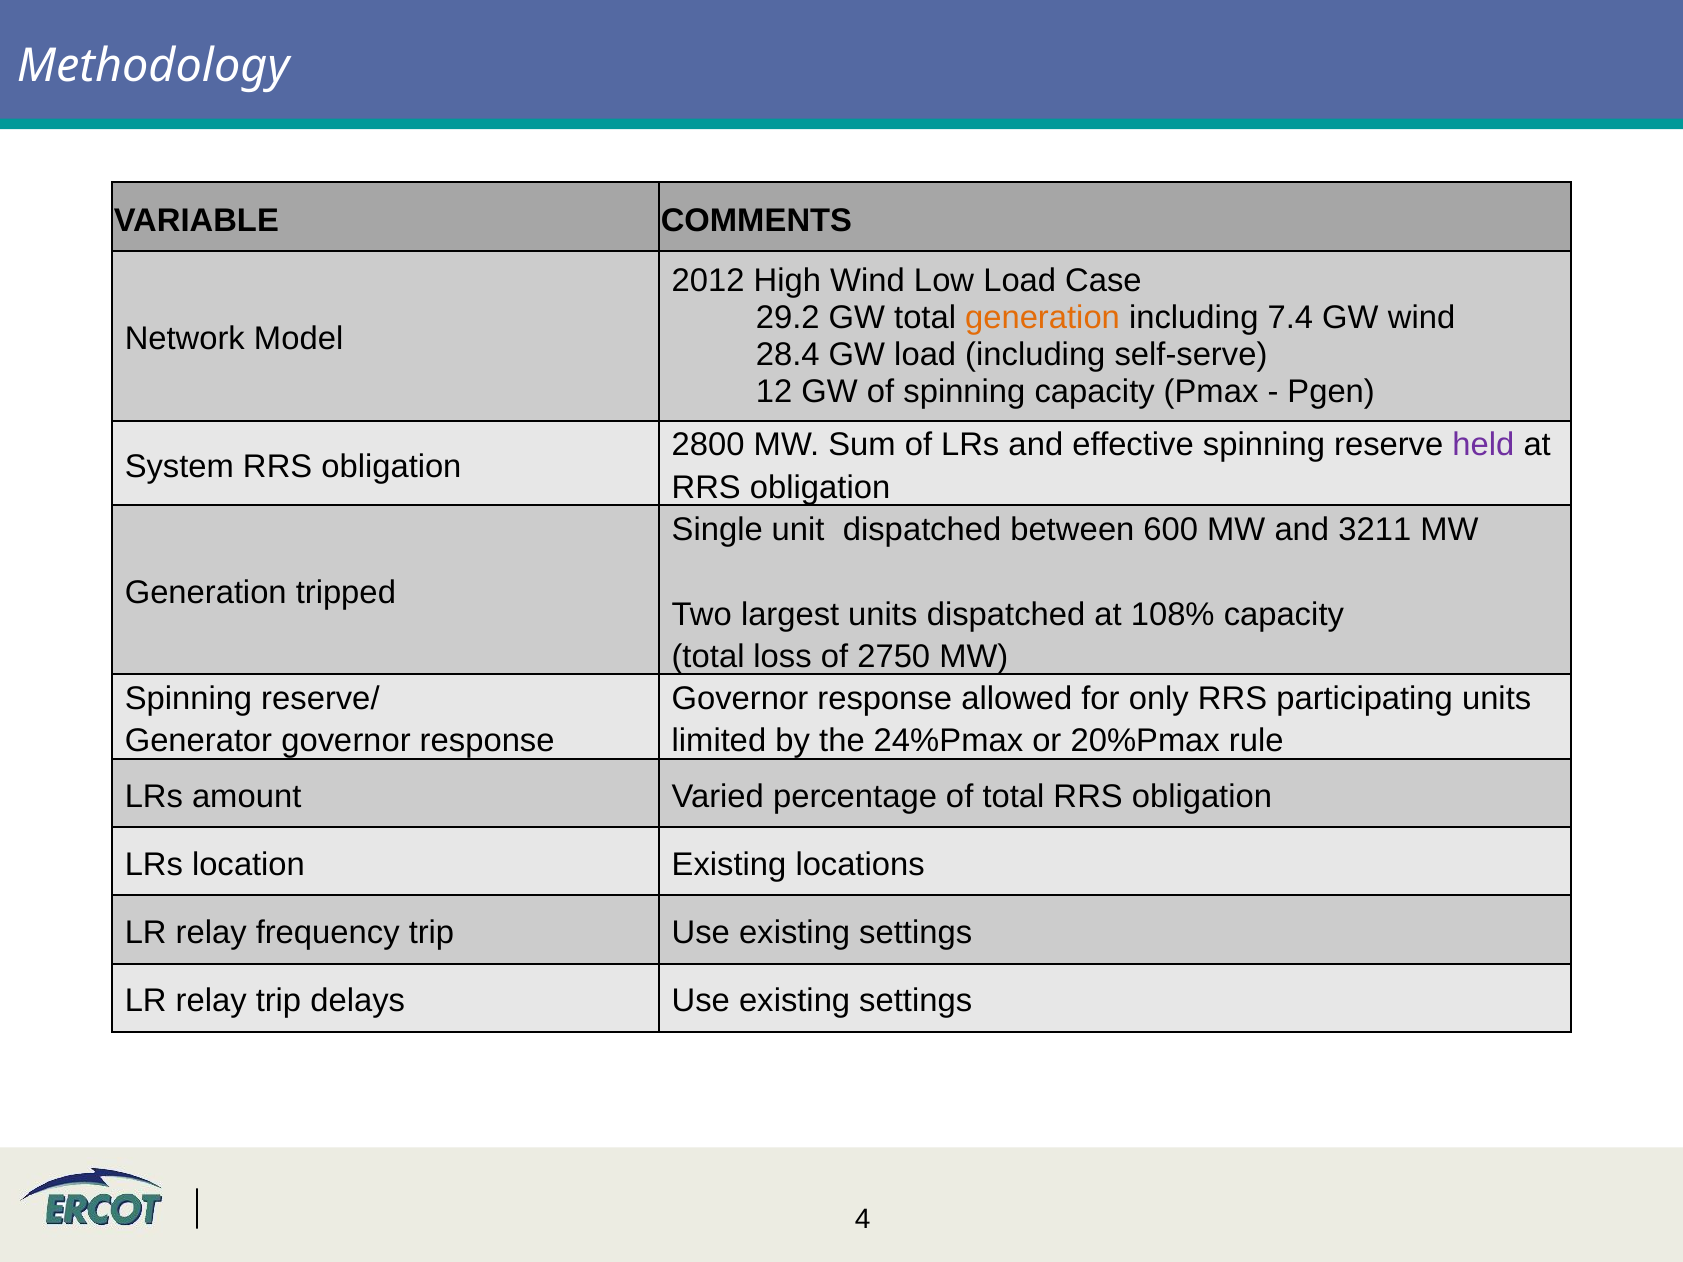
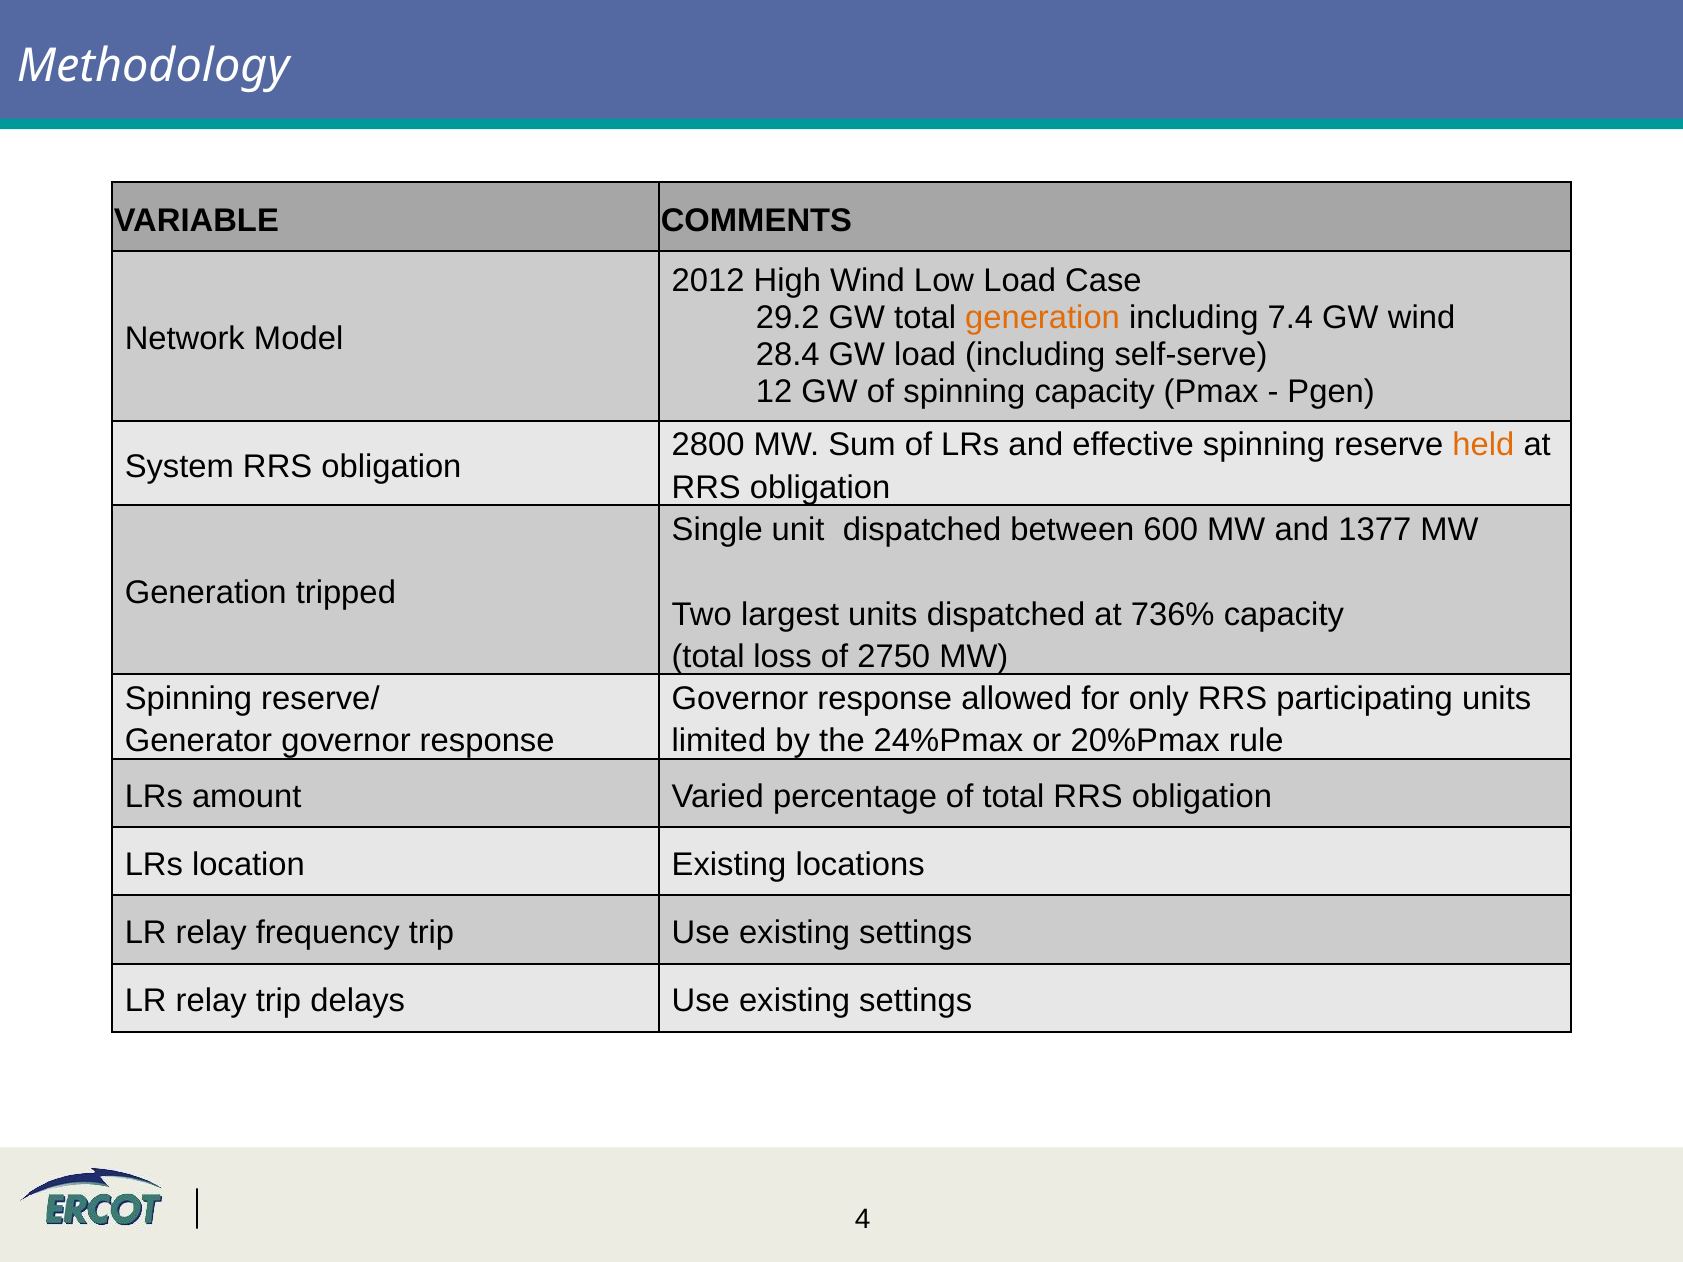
held colour: purple -> orange
3211: 3211 -> 1377
108%: 108% -> 736%
